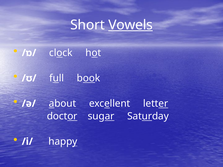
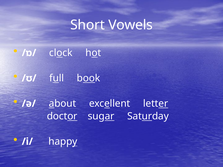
Vowels underline: present -> none
